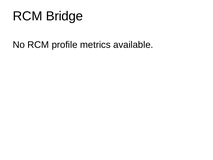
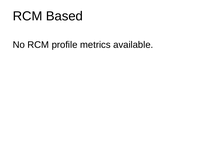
Bridge: Bridge -> Based
